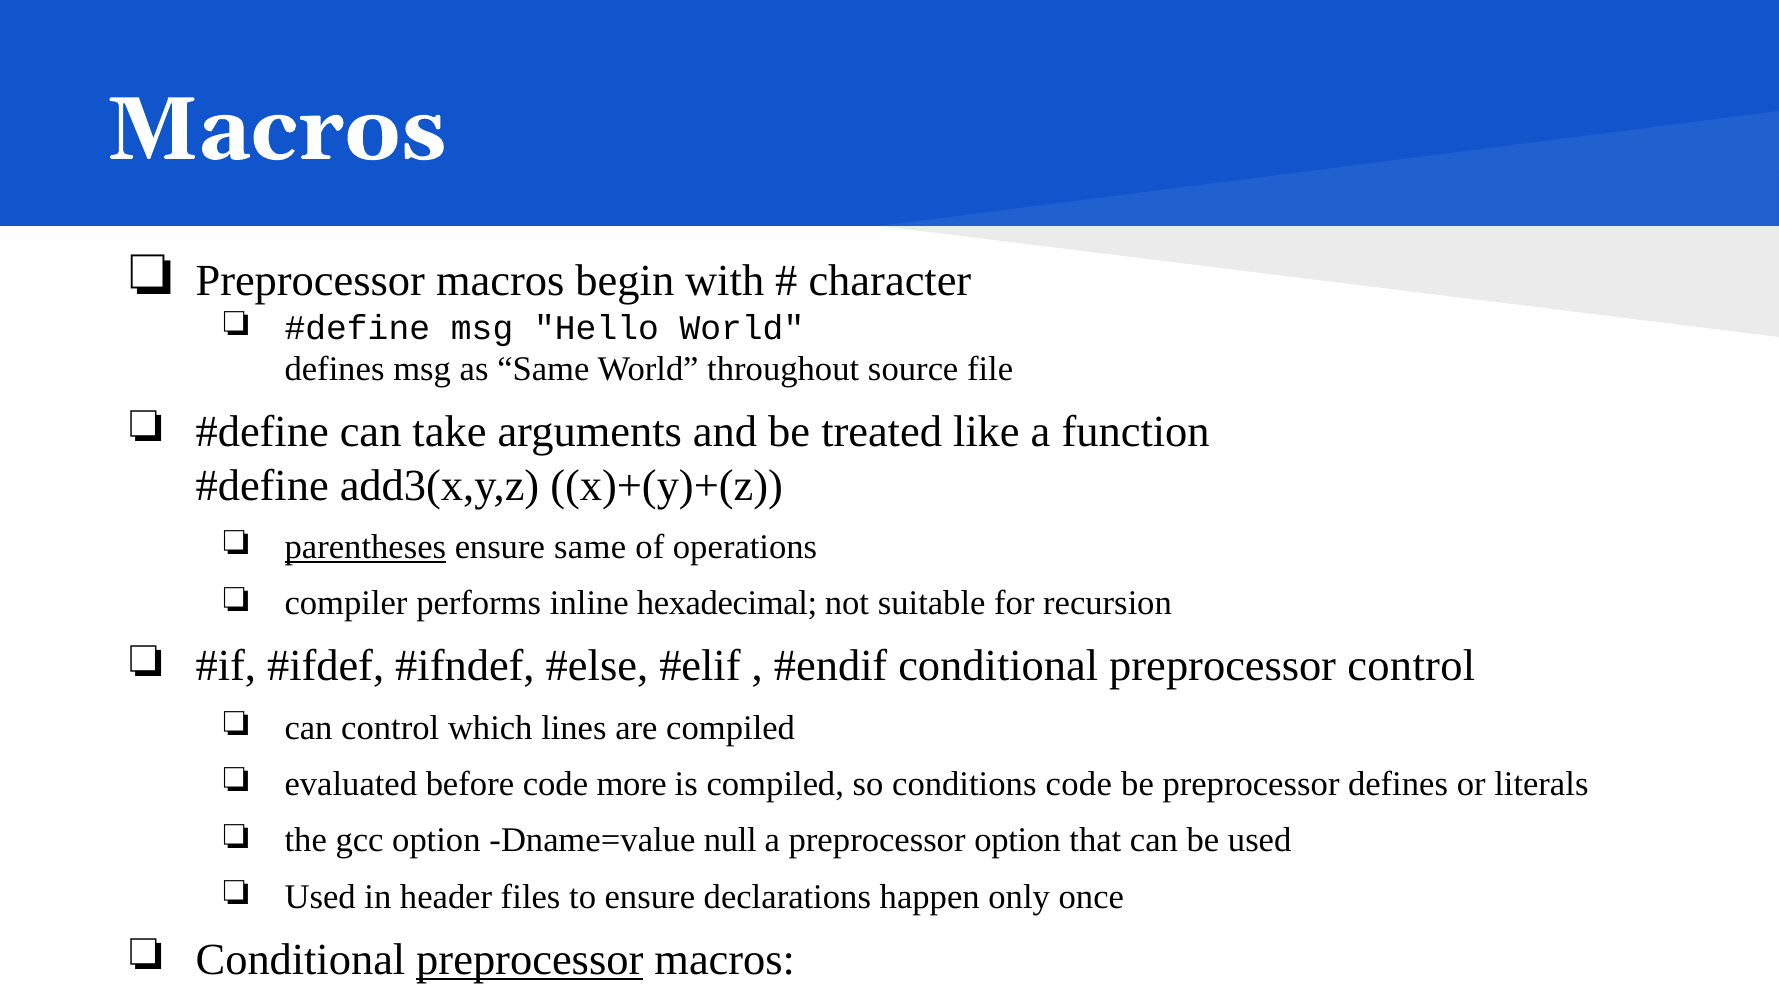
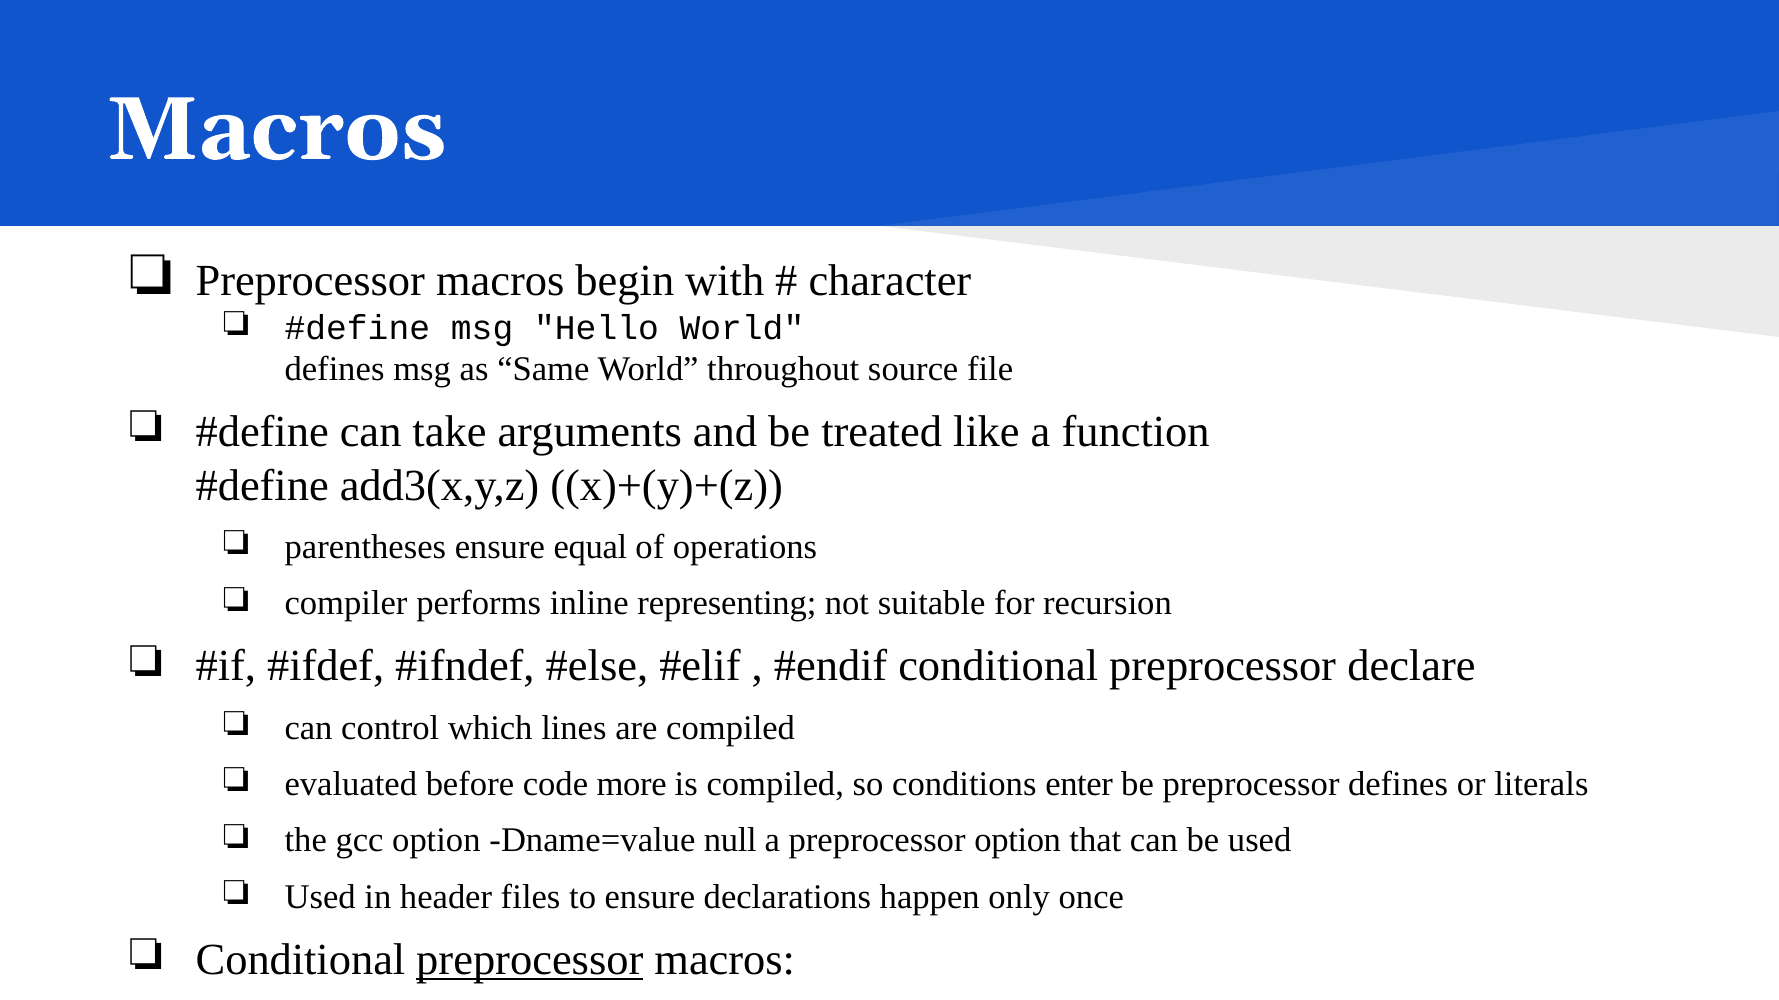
parentheses underline: present -> none
ensure same: same -> equal
hexadecimal: hexadecimal -> representing
preprocessor control: control -> declare
conditions code: code -> enter
